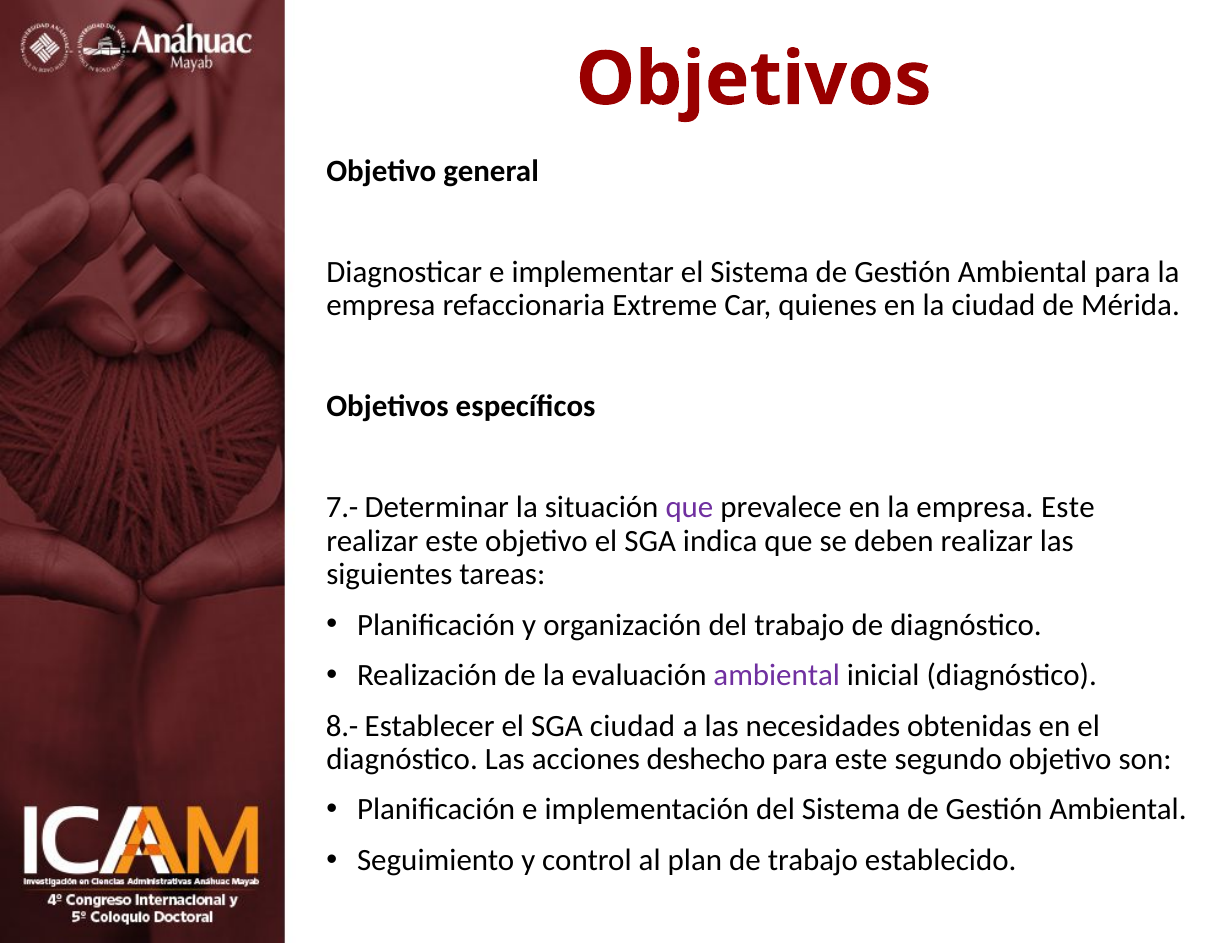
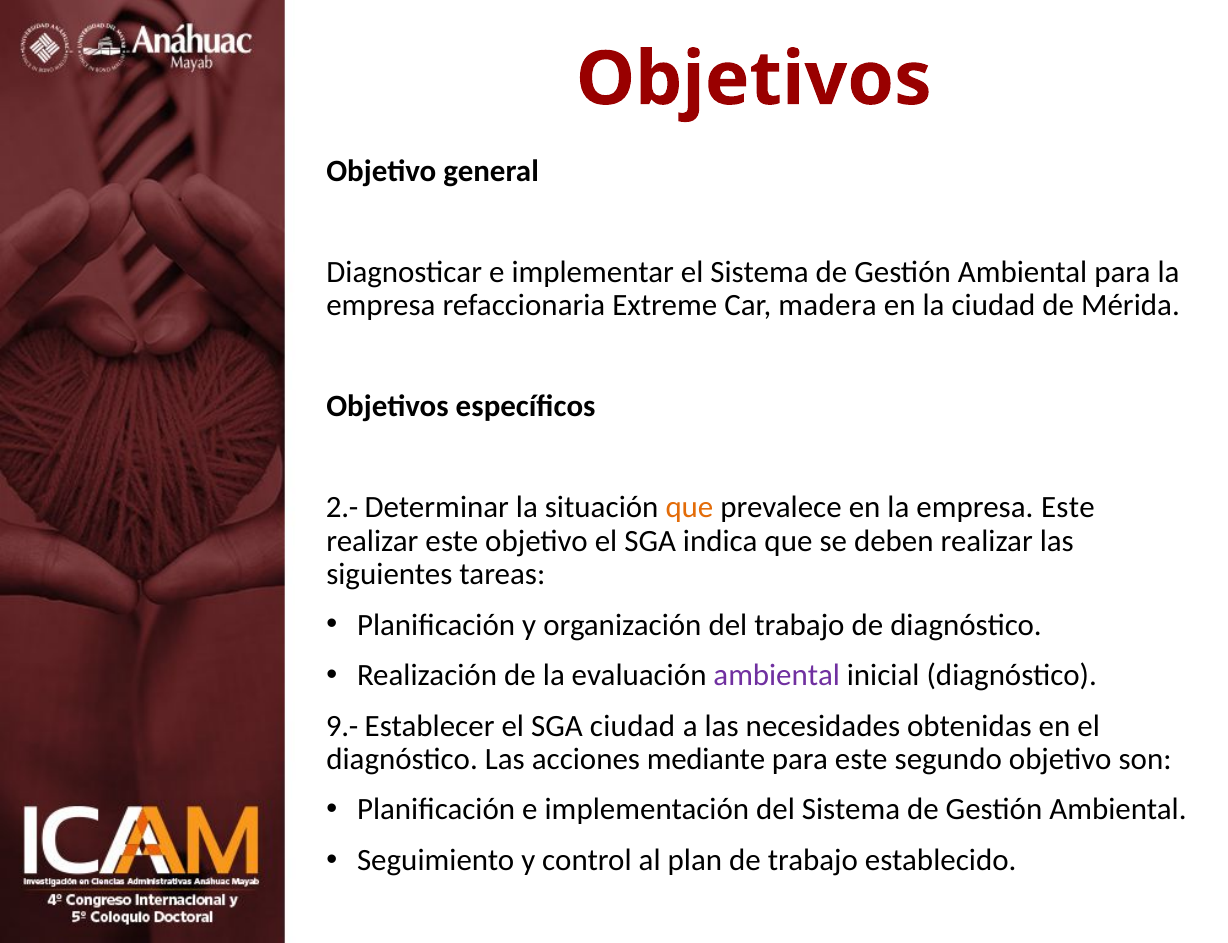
quienes: quienes -> madera
7.-: 7.- -> 2.-
que at (689, 508) colour: purple -> orange
8.-: 8.- -> 9.-
deshecho: deshecho -> mediante
